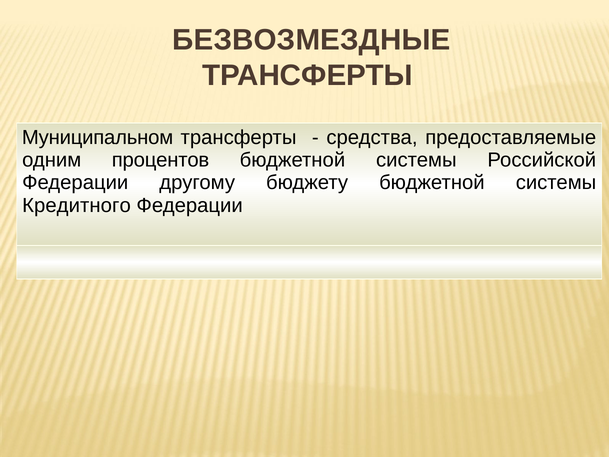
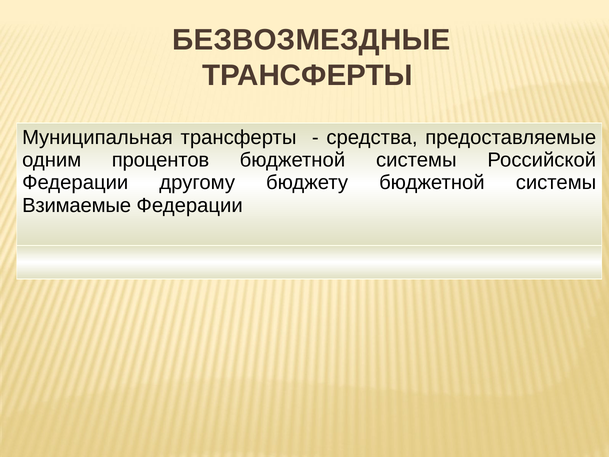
Муниципальном: Муниципальном -> Муниципальная
Кредитного: Кредитного -> Взимаемые
